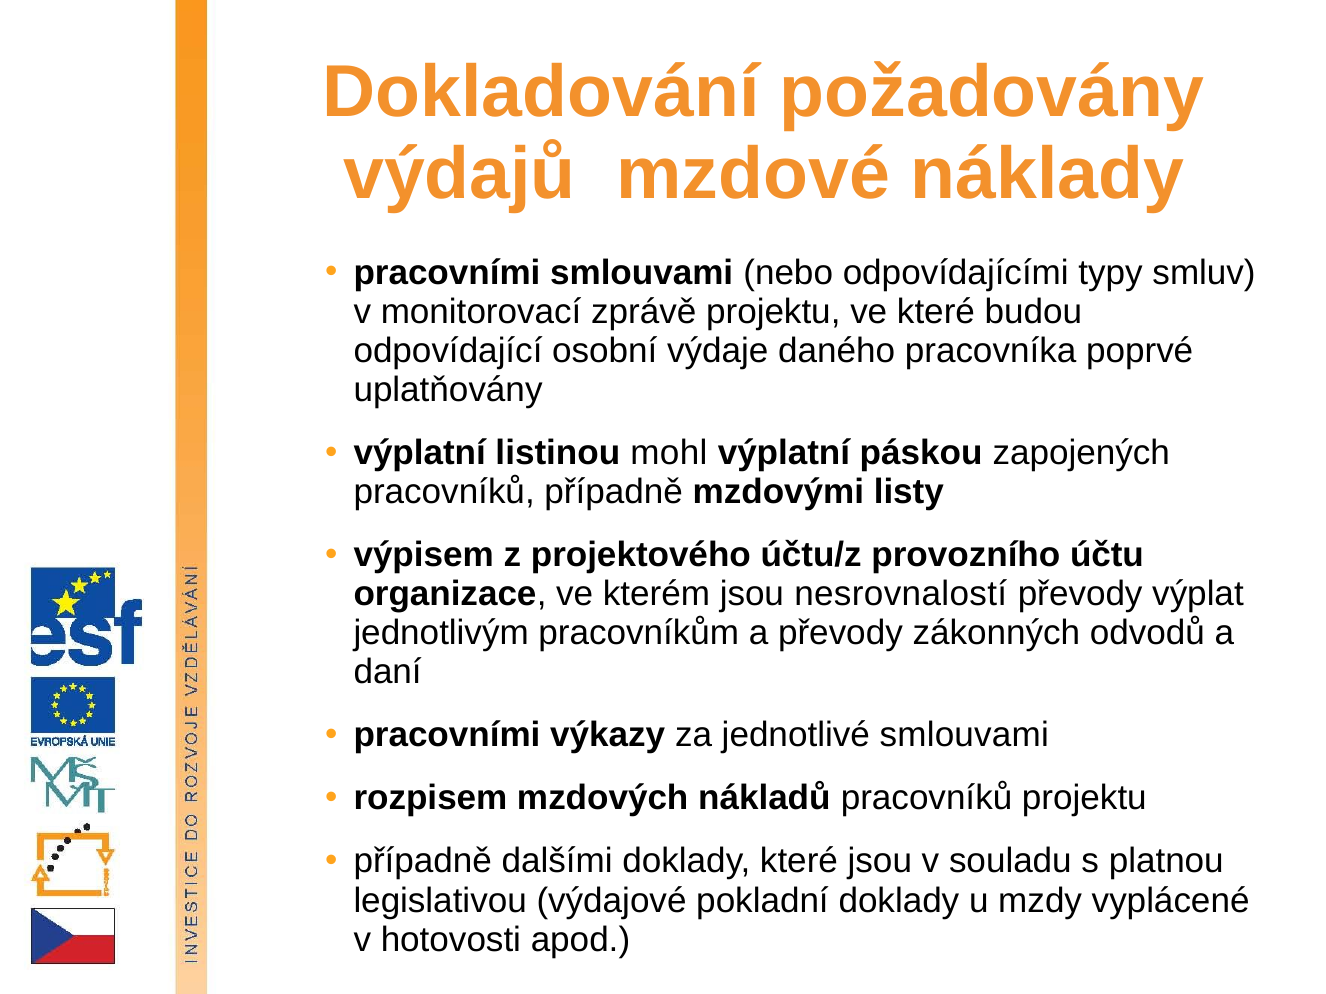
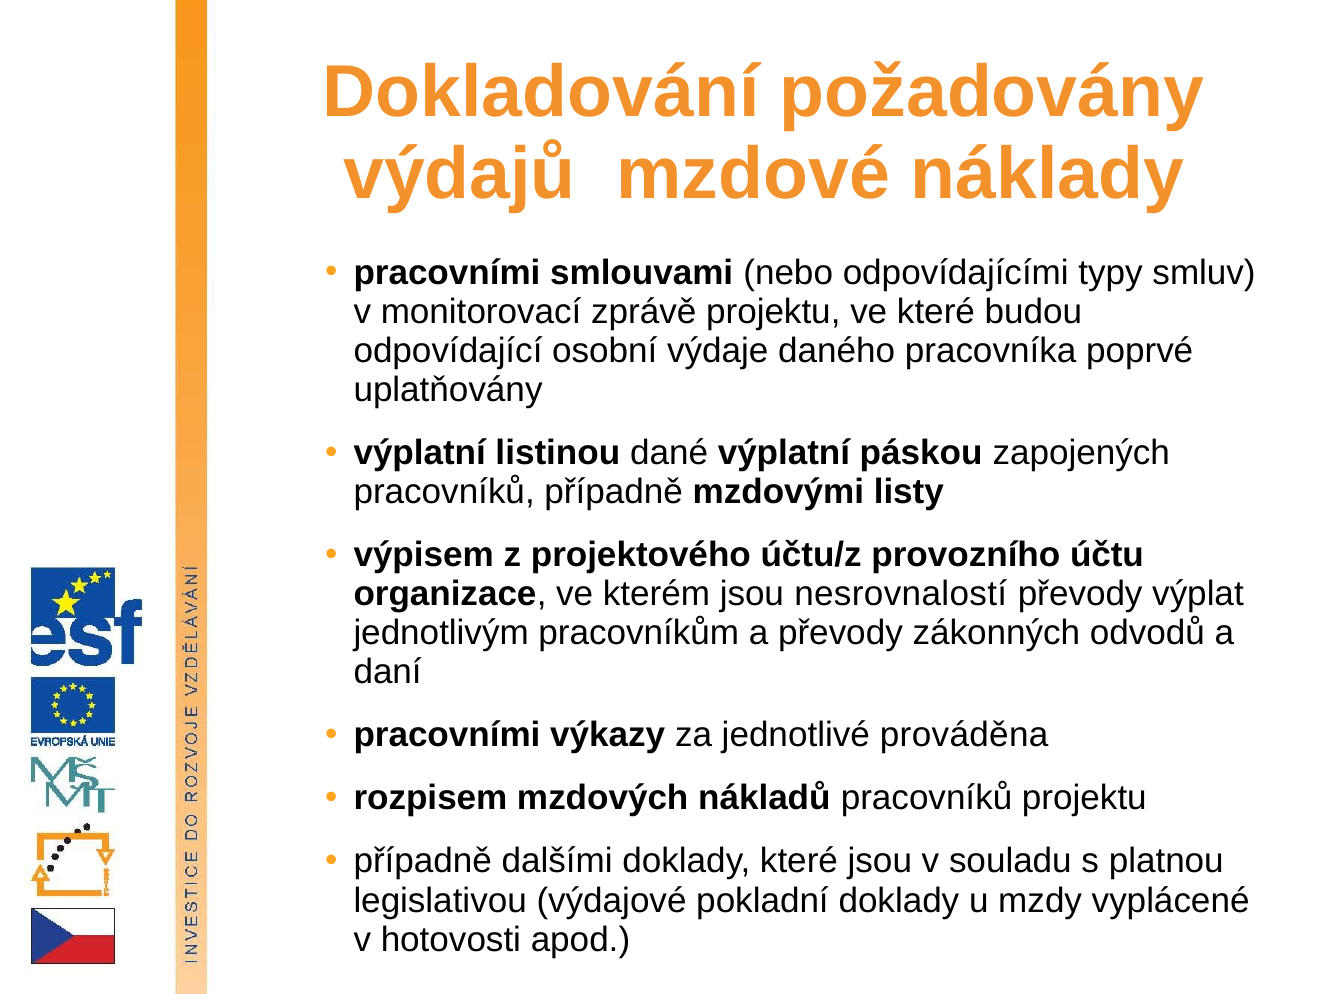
mohl: mohl -> dané
jednotlivé smlouvami: smlouvami -> prováděna
